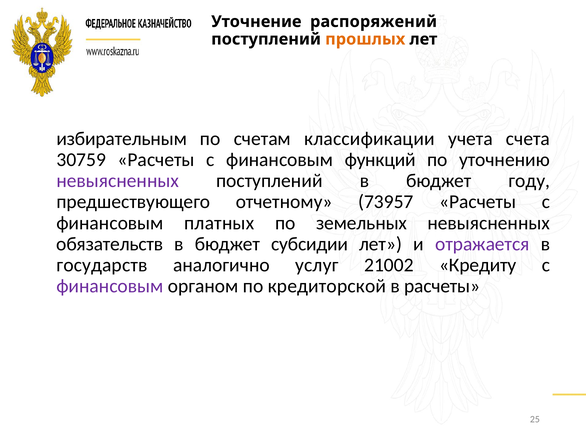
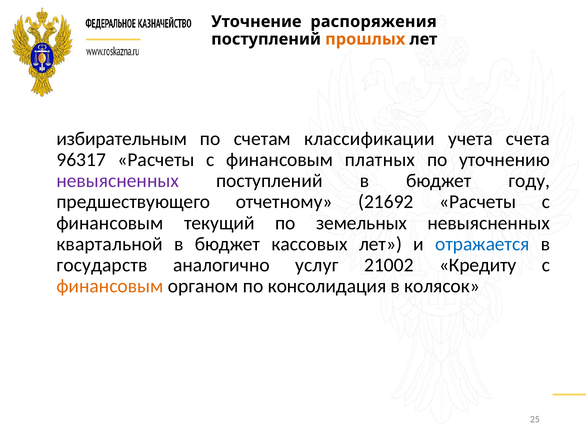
распоряжений: распоряжений -> распоряжения
30759: 30759 -> 96317
функций: функций -> платных
73957: 73957 -> 21692
платных: платных -> текущий
обязательств: обязательств -> квартальной
субсидии: субсидии -> кассовых
отражается colour: purple -> blue
финансовым at (110, 286) colour: purple -> orange
кредиторской: кредиторской -> консолидация
в расчеты: расчеты -> колясок
